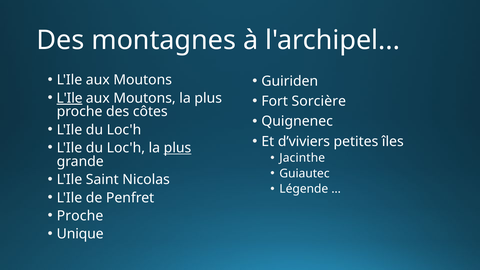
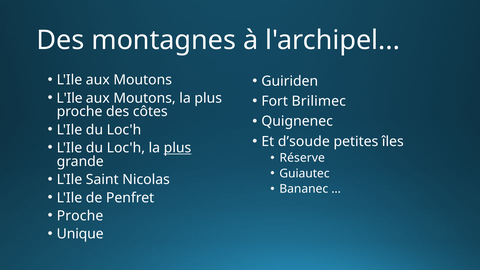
L'Ile at (70, 98) underline: present -> none
Sorcière: Sorcière -> Brilimec
d’viviers: d’viviers -> d’soude
Jacinthe: Jacinthe -> Réserve
Légende: Légende -> Bananec
